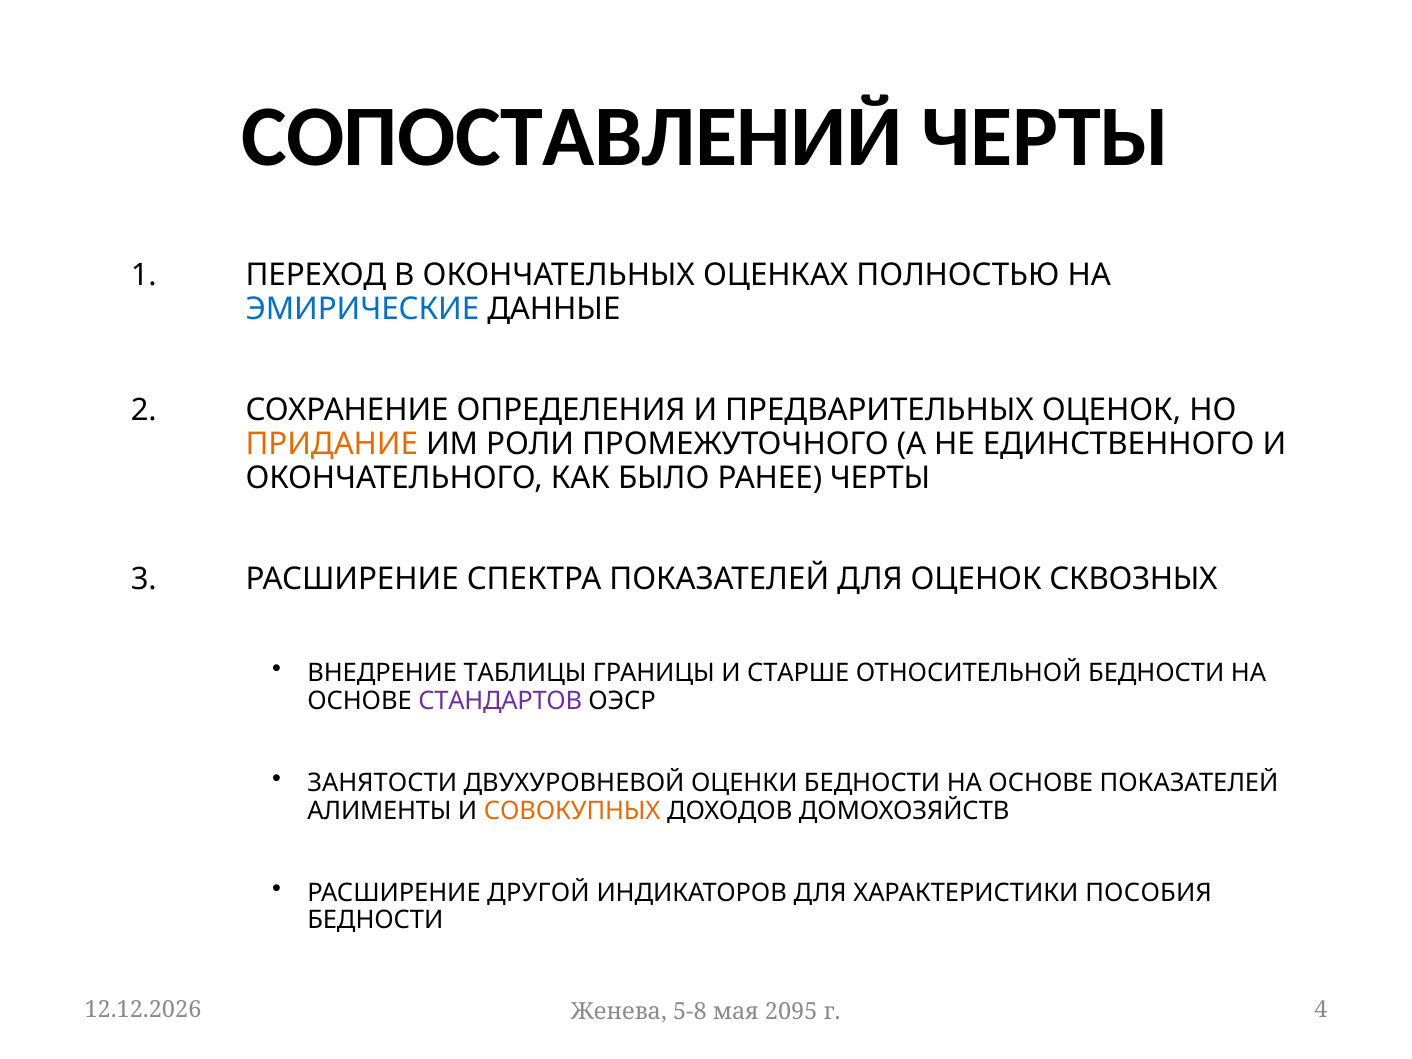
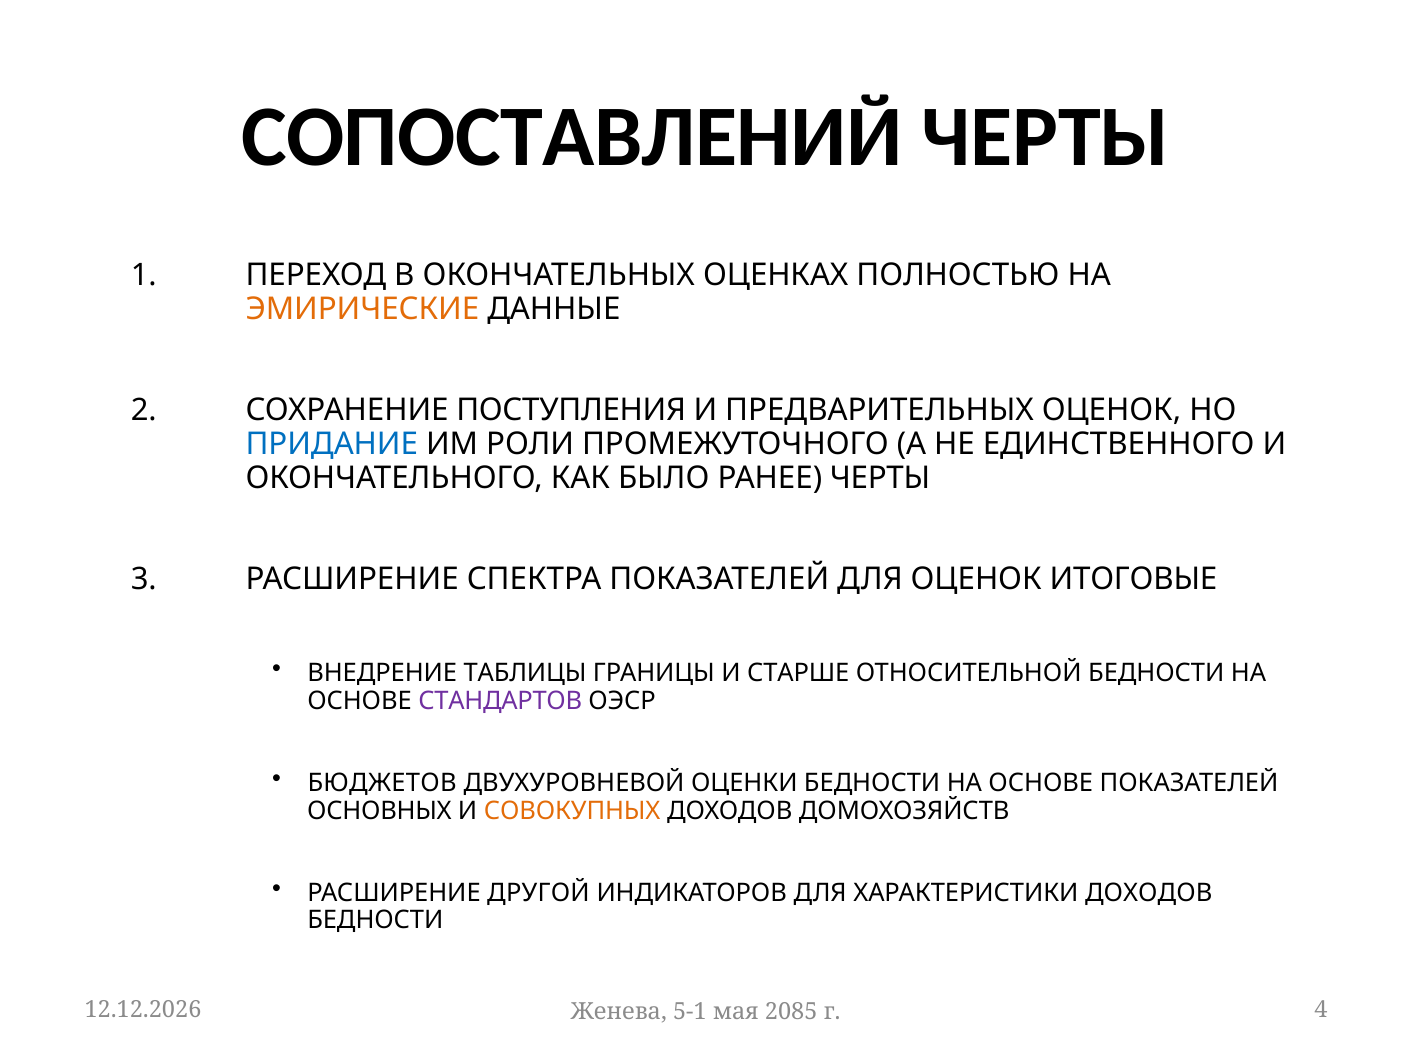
ЭМИРИЧЕСКИЕ colour: blue -> orange
ОПРЕДЕЛЕНИЯ: ОПРЕДЕЛЕНИЯ -> ПОСТУПЛЕНИЯ
ПРИДАНИЕ colour: orange -> blue
СКВОЗНЫХ: СКВОЗНЫХ -> ИТОГОВЫЕ
ЗАНЯТОСТИ: ЗАНЯТОСТИ -> БЮДЖЕТОВ
АЛИМЕНТЫ: АЛИМЕНТЫ -> ОСНОВНЫХ
ХАРАКТЕРИСТИКИ ПОСОБИЯ: ПОСОБИЯ -> ДОХОДОВ
5-8: 5-8 -> 5-1
2095: 2095 -> 2085
